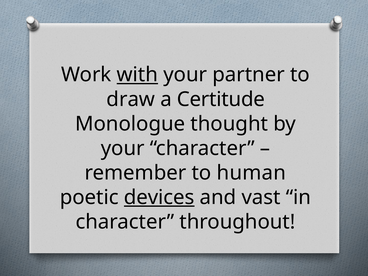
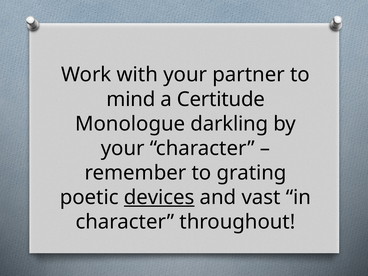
with underline: present -> none
draw: draw -> mind
thought: thought -> darkling
human: human -> grating
